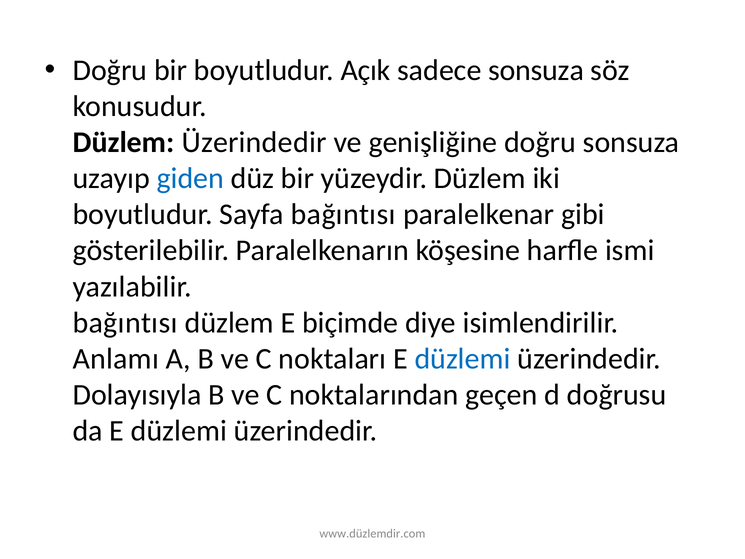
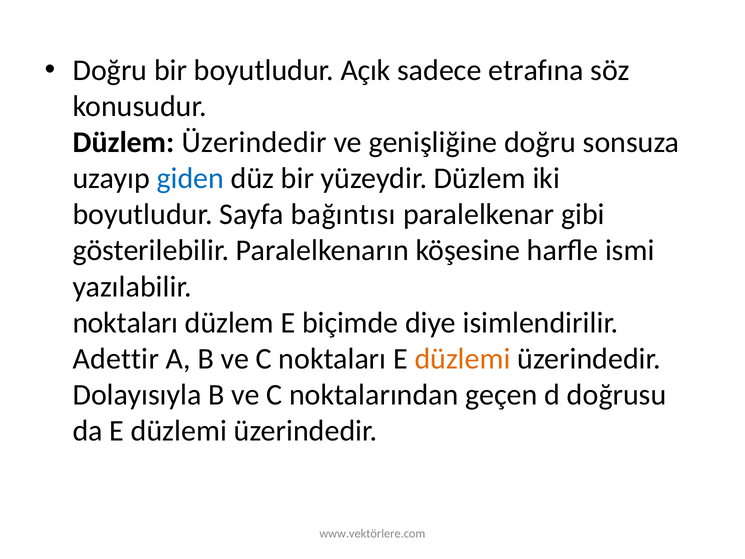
sadece sonsuza: sonsuza -> etrafına
bağıntısı at (125, 323): bağıntısı -> noktaları
Anlamı: Anlamı -> Adettir
düzlemi at (463, 359) colour: blue -> orange
www.düzlemdir.com: www.düzlemdir.com -> www.vektörlere.com
